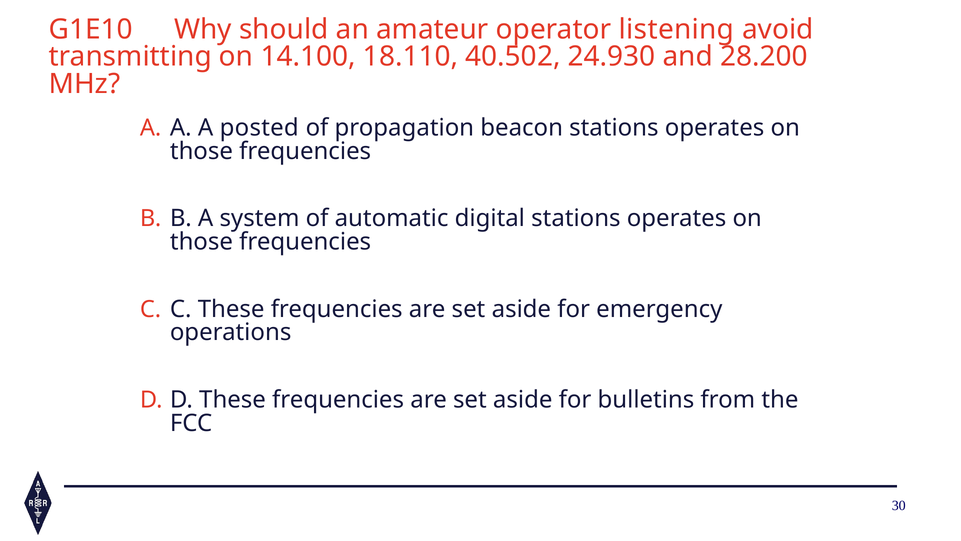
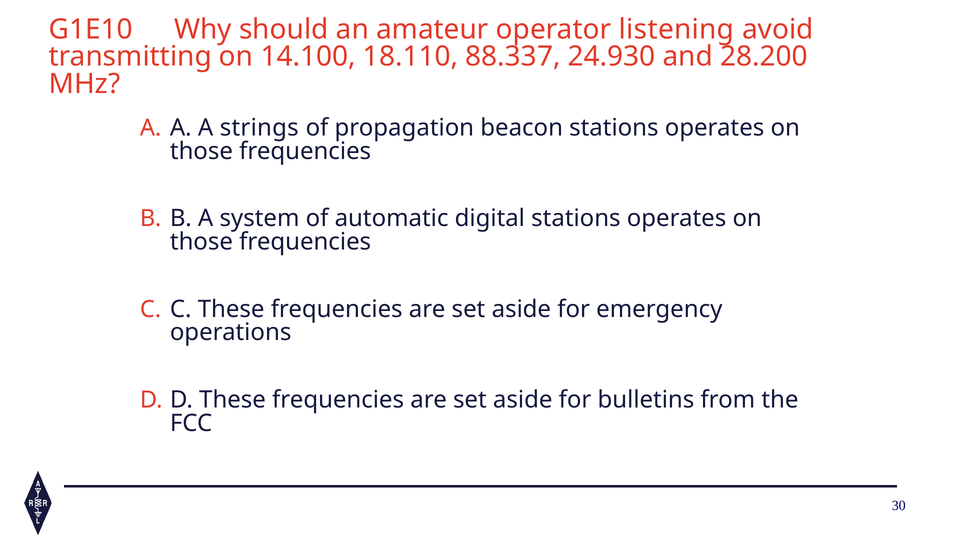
40.502: 40.502 -> 88.337
posted: posted -> strings
